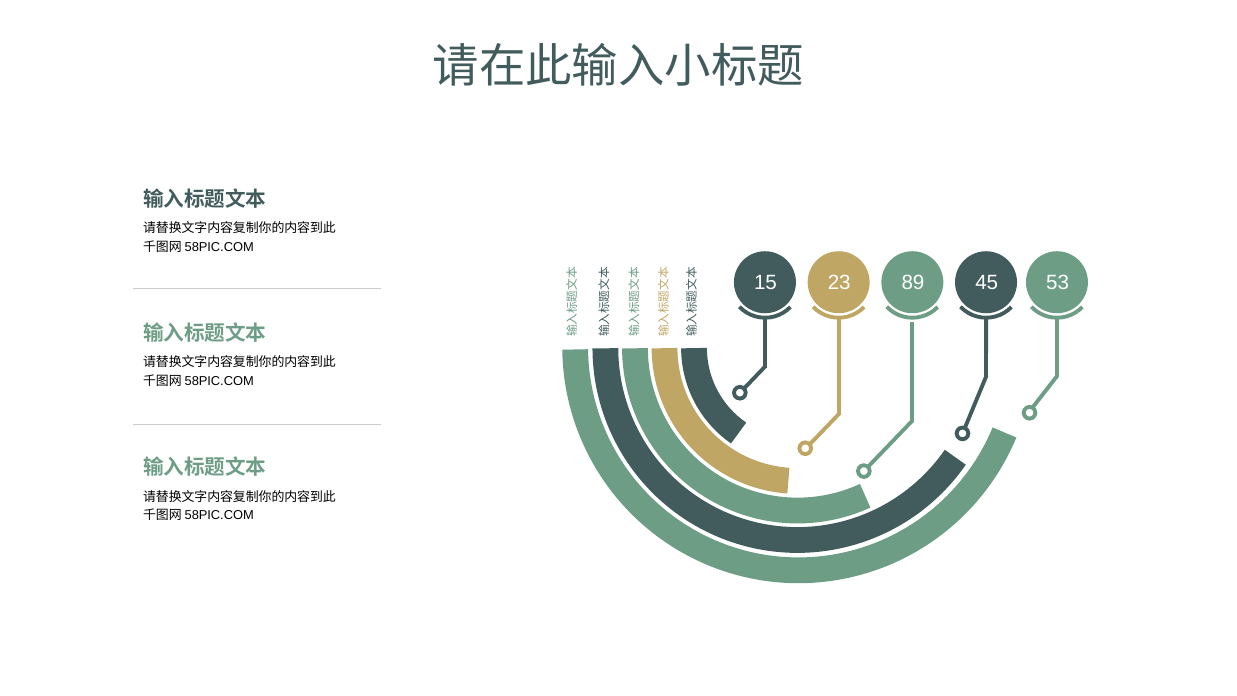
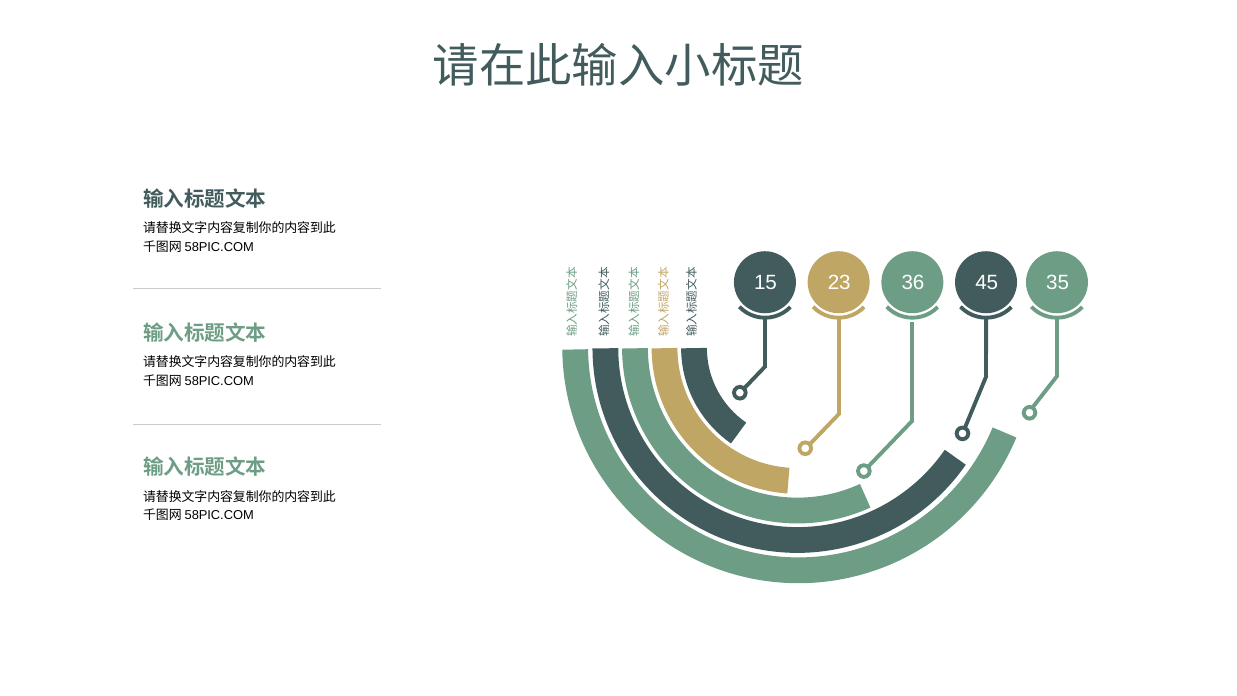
89: 89 -> 36
53: 53 -> 35
